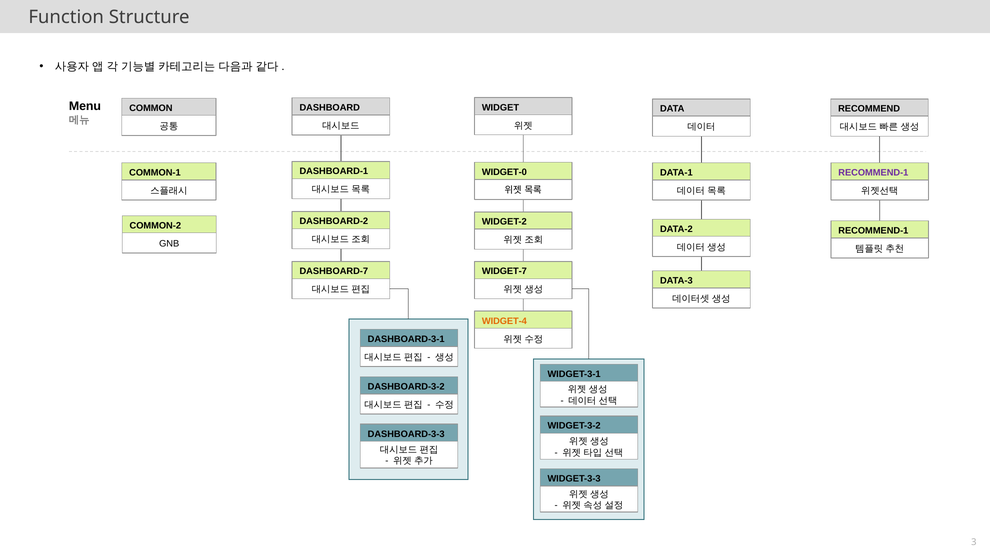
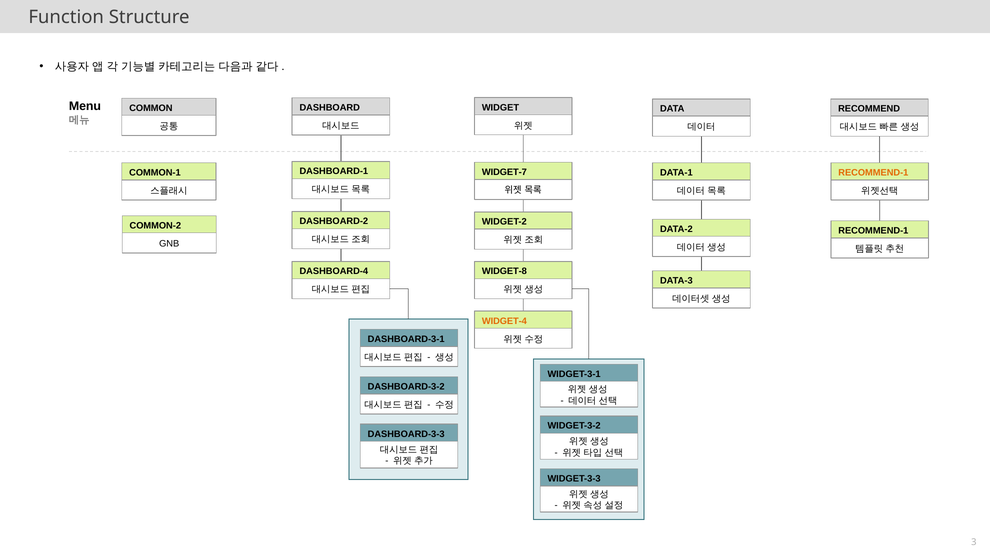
WIDGET-0: WIDGET-0 -> WIDGET-7
RECOMMEND-1 at (873, 173) colour: purple -> orange
DASHBOARD-7: DASHBOARD-7 -> DASHBOARD-4
WIDGET-7: WIDGET-7 -> WIDGET-8
